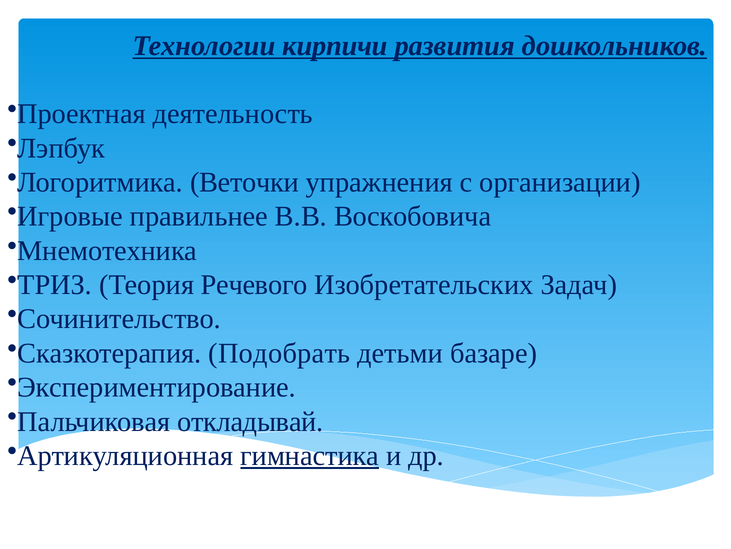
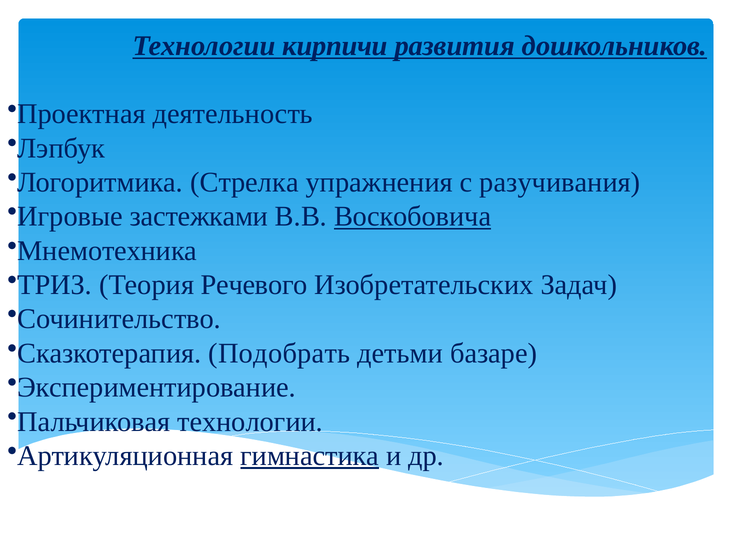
Веточки: Веточки -> Стрелка
организации: организации -> разучивания
правильнее: правильнее -> застежками
Воскобовича underline: none -> present
Пальчиковая откладывай: откладывай -> технологии
